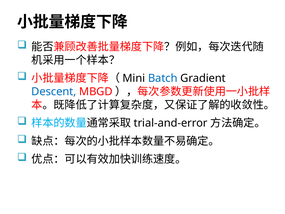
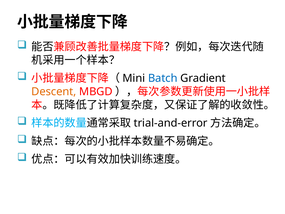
Descent colour: blue -> orange
